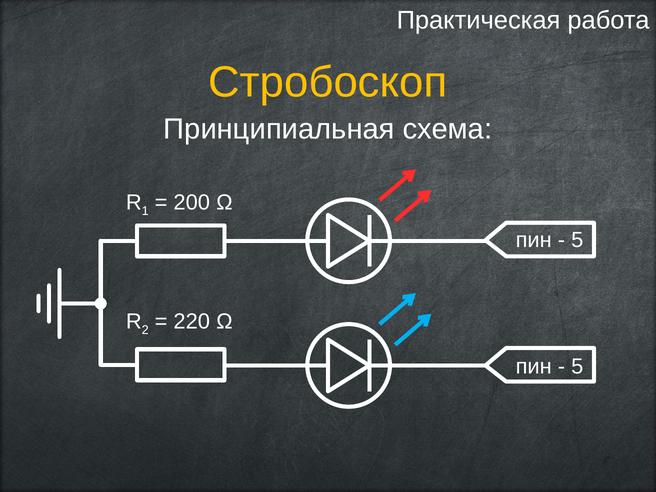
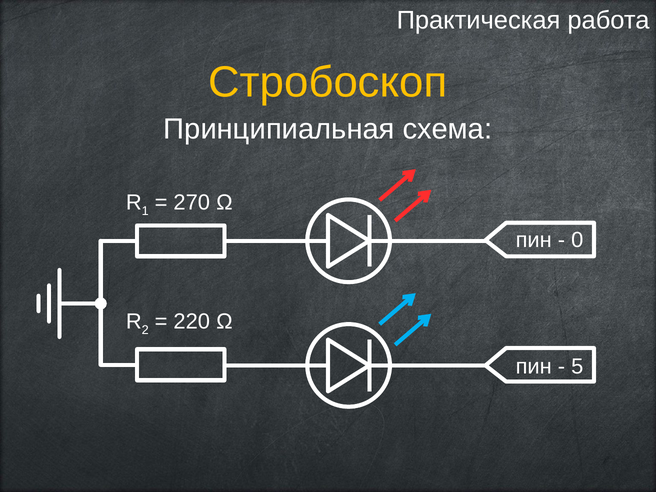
200: 200 -> 270
5 at (577, 240): 5 -> 0
